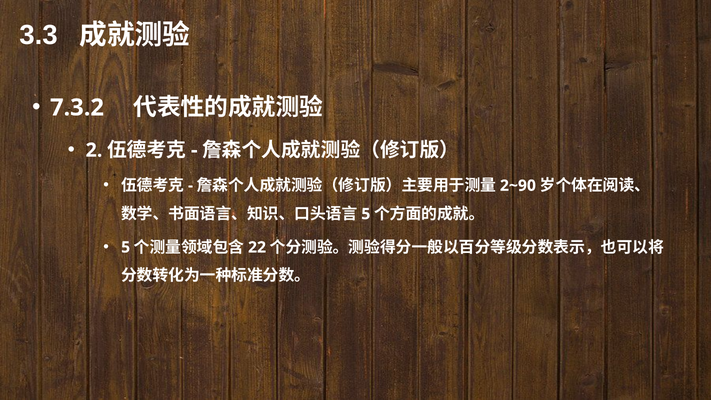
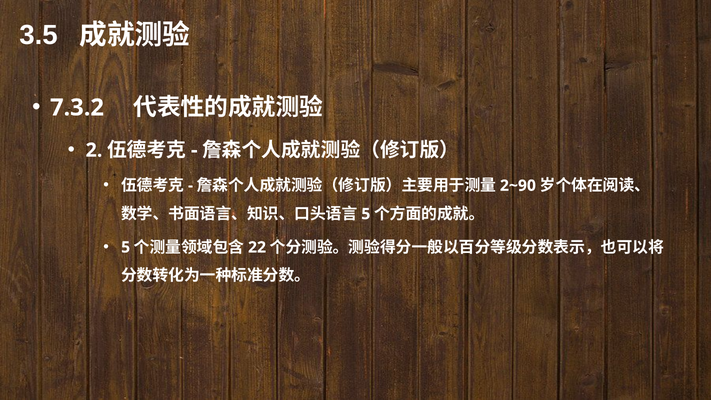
3.3: 3.3 -> 3.5
